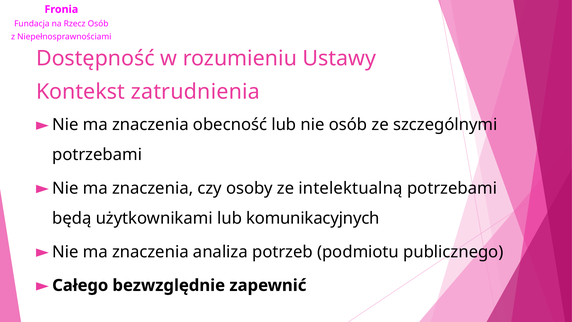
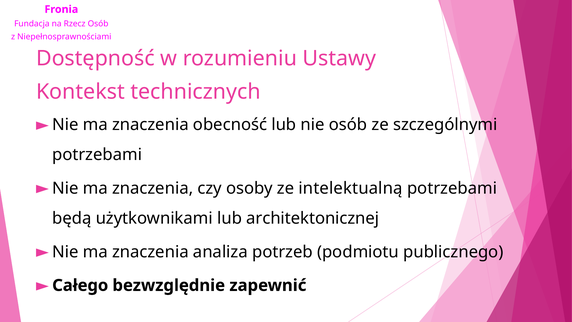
zatrudnienia: zatrudnienia -> technicznych
komunikacyjnych: komunikacyjnych -> architektonicznej
